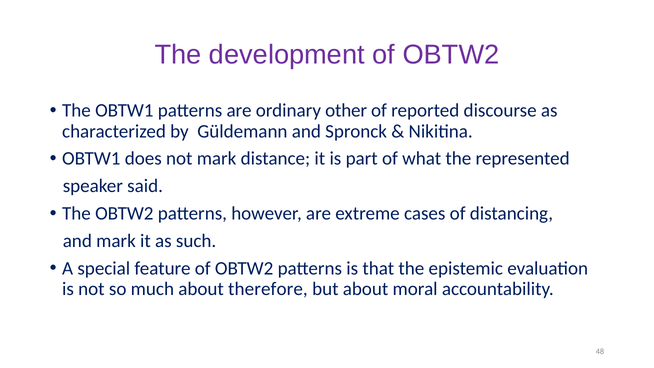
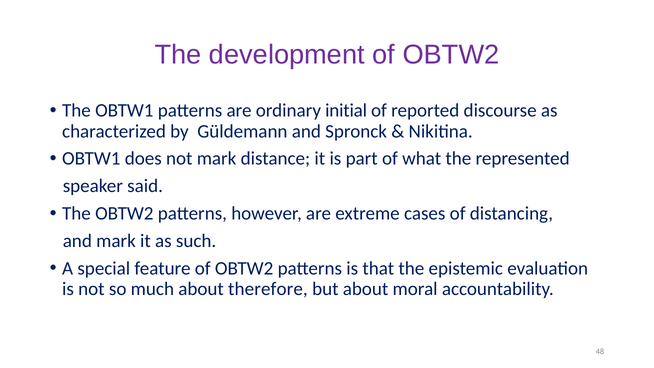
other: other -> initial
